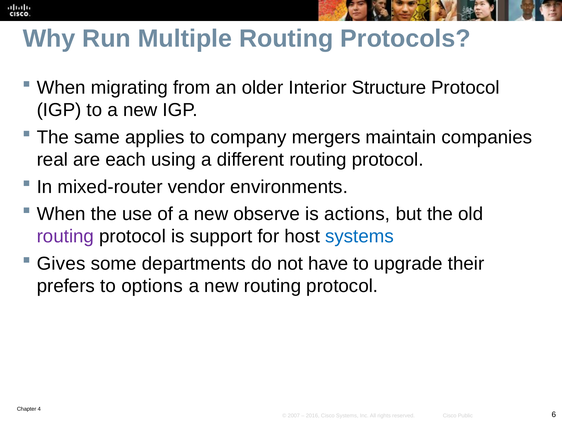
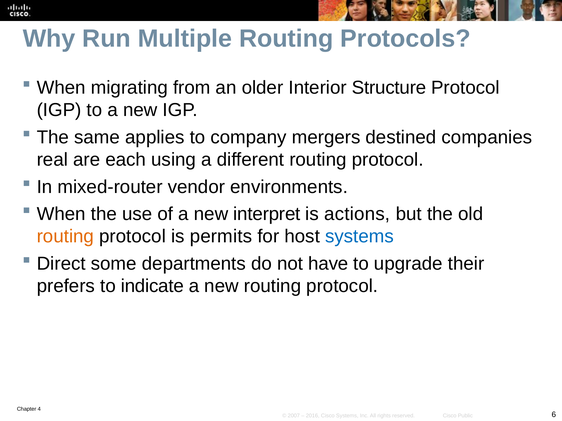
maintain: maintain -> destined
observe: observe -> interpret
routing at (65, 237) colour: purple -> orange
support: support -> permits
Gives: Gives -> Direct
options: options -> indicate
